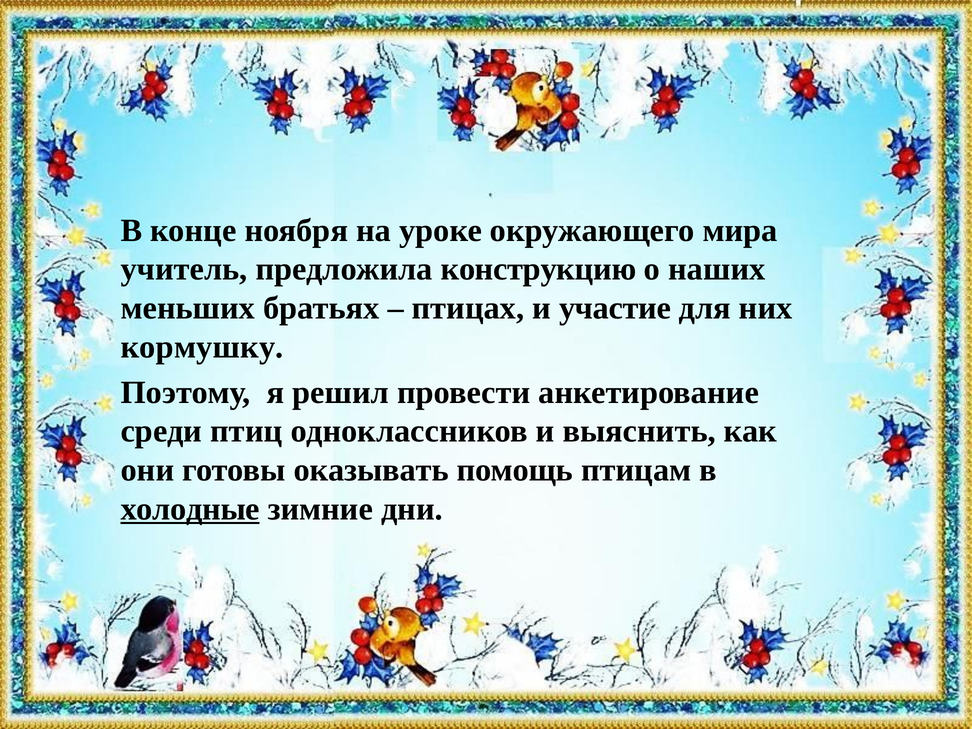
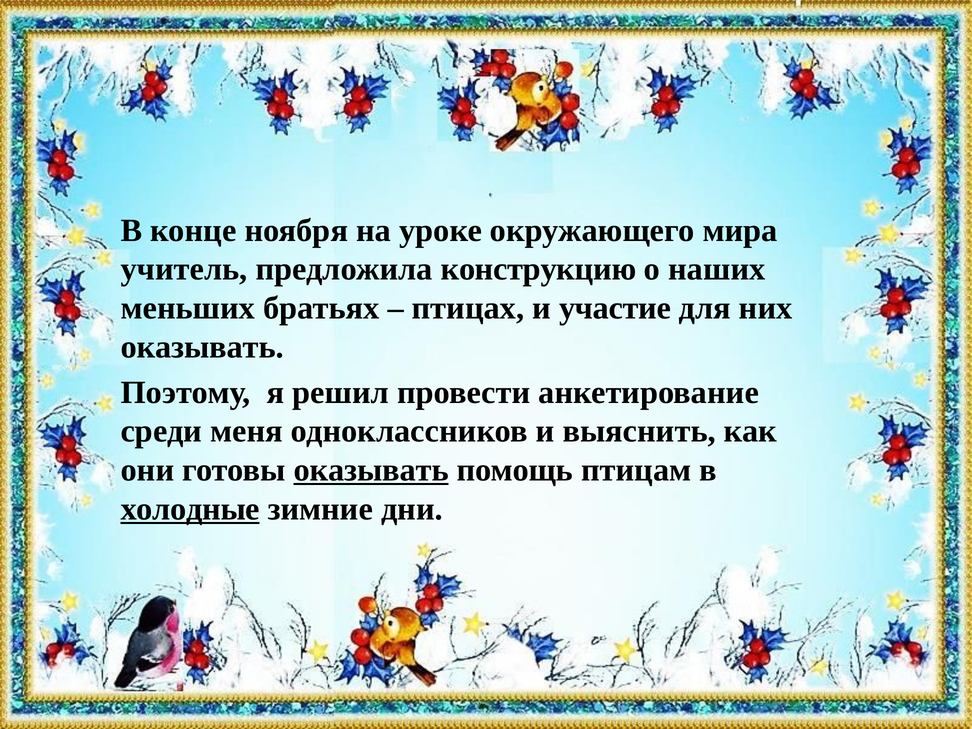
кормушку at (202, 347): кормушку -> оказывать
птиц: птиц -> меня
оказывать at (371, 470) underline: none -> present
